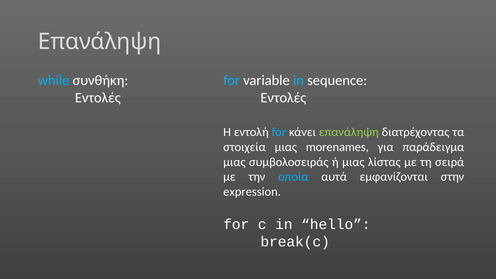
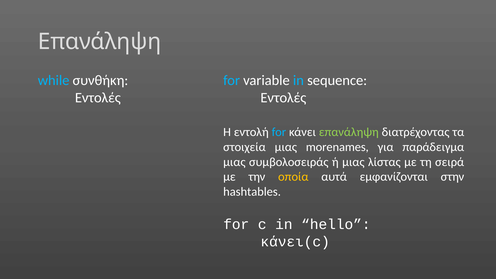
οποία colour: light blue -> yellow
expression: expression -> hashtables
break(c: break(c -> κάνει(c
